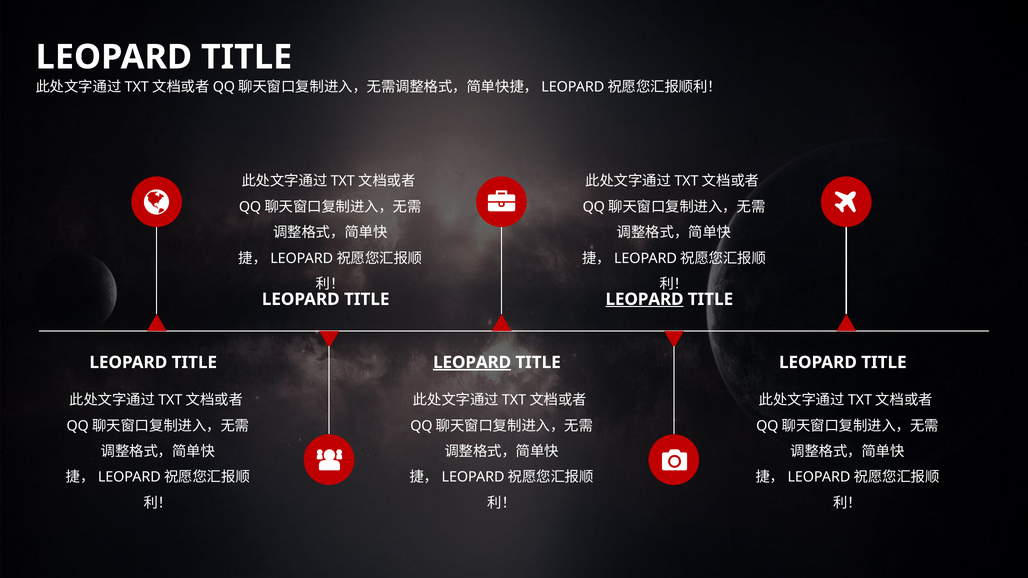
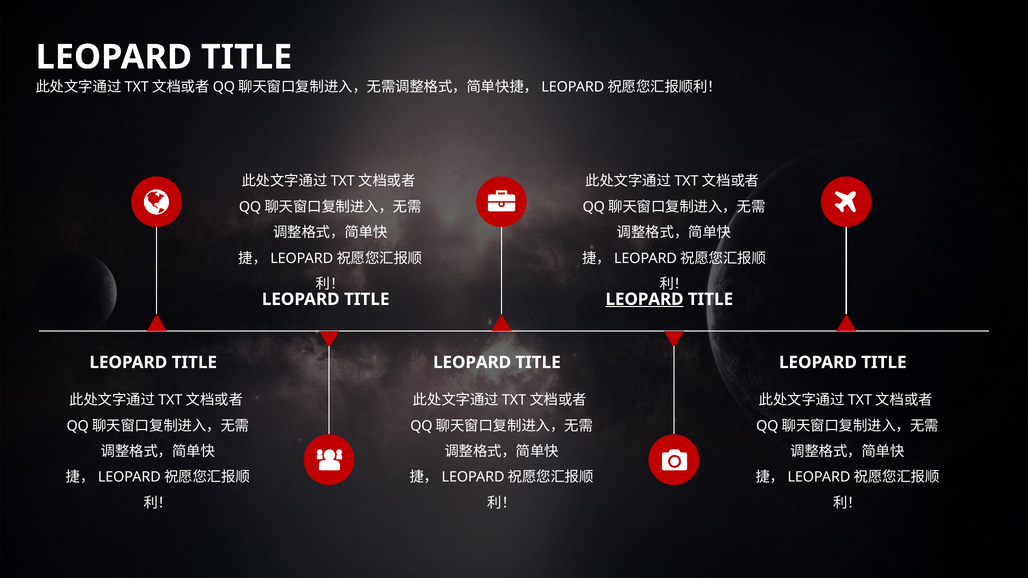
LEOPARD at (472, 363) underline: present -> none
